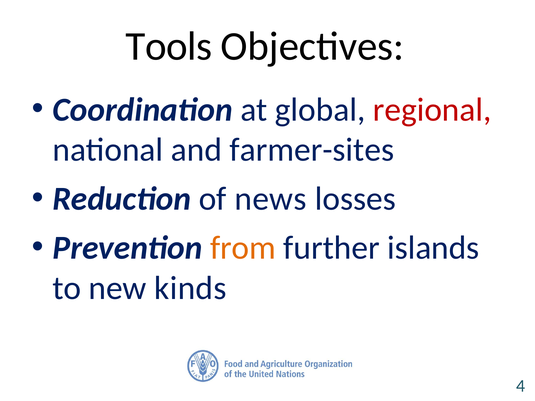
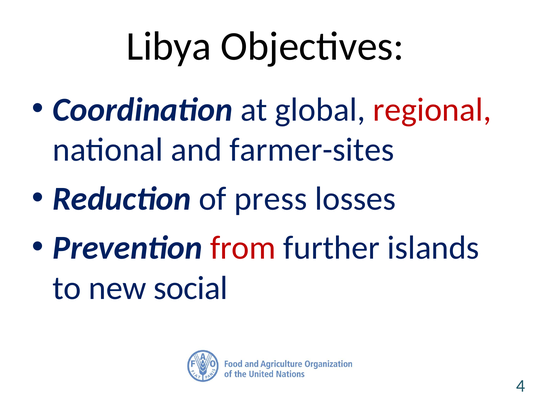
Tools: Tools -> Libya
news: news -> press
from colour: orange -> red
kinds: kinds -> social
